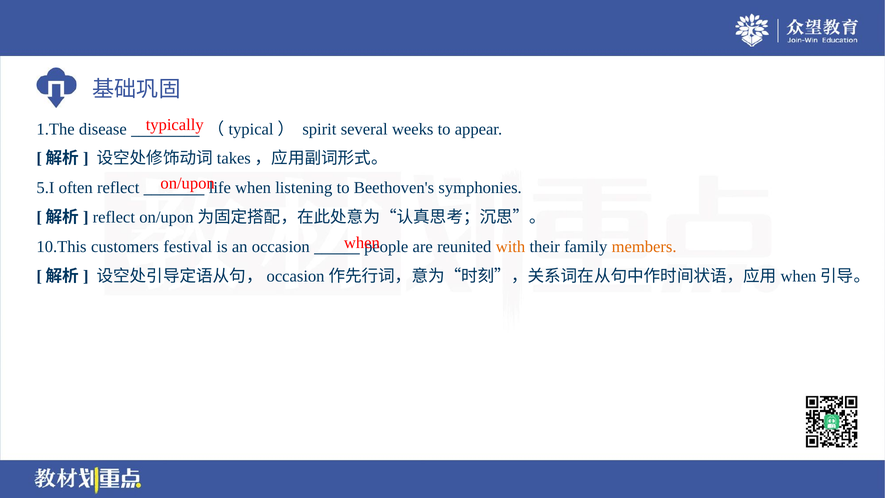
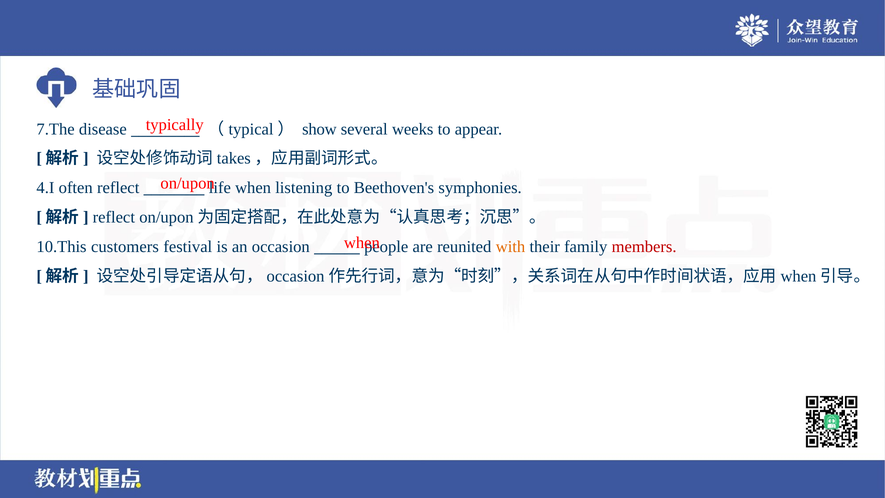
1.The: 1.The -> 7.The
spirit: spirit -> show
5.I: 5.I -> 4.I
members colour: orange -> red
